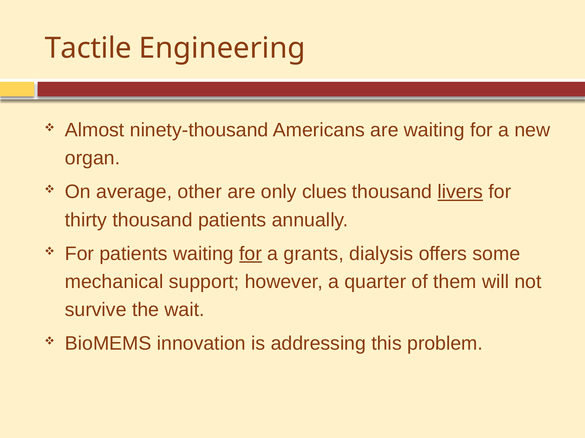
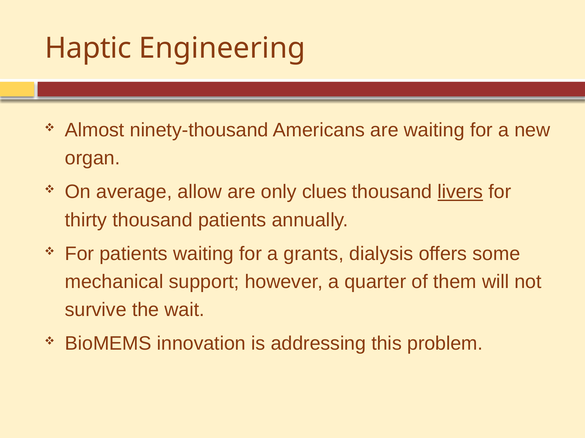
Tactile: Tactile -> Haptic
other: other -> allow
for at (251, 254) underline: present -> none
